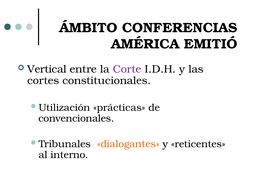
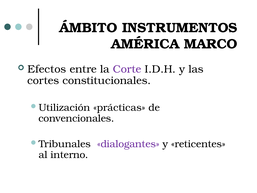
CONFERENCIAS: CONFERENCIAS -> INSTRUMENTOS
EMITIÓ: EMITIÓ -> MARCO
Vertical: Vertical -> Efectos
dialogantes colour: orange -> purple
